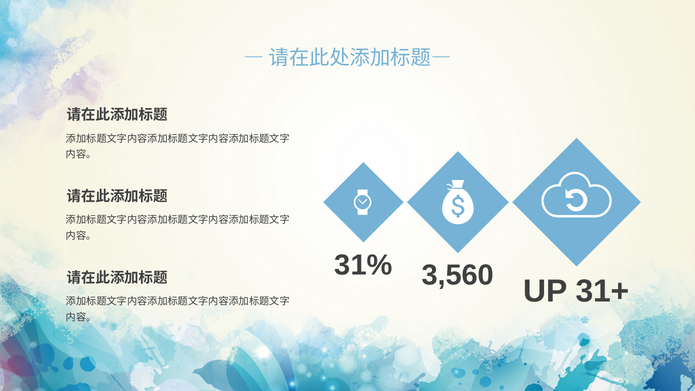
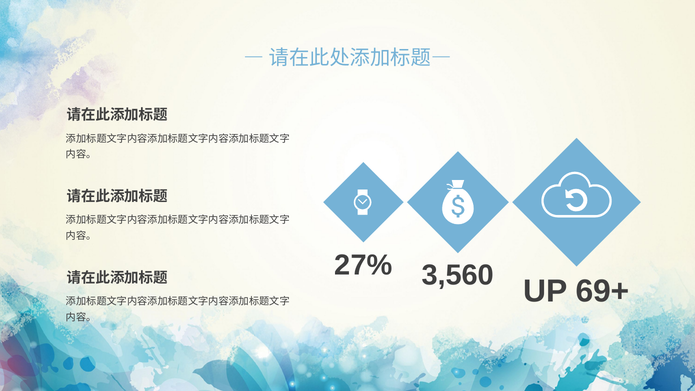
31%: 31% -> 27%
31+: 31+ -> 69+
